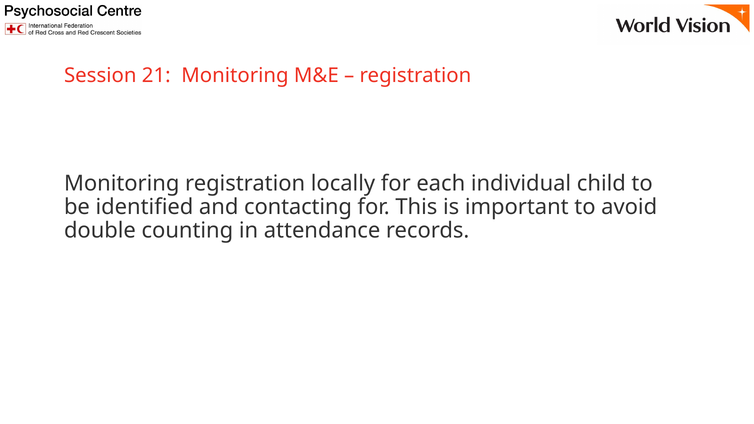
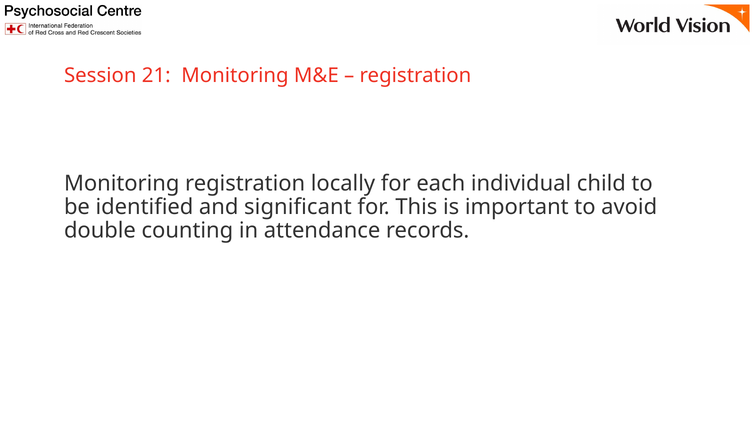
contacting: contacting -> significant
